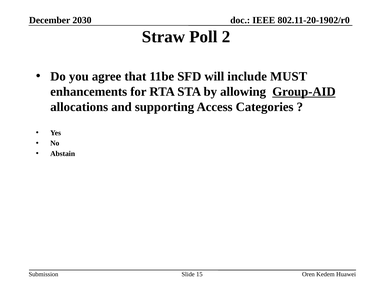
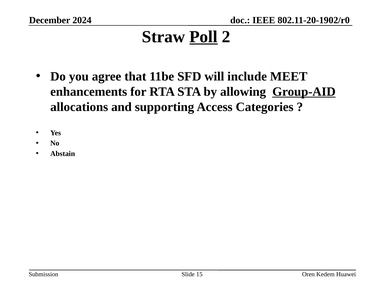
2030: 2030 -> 2024
Poll underline: none -> present
MUST: MUST -> MEET
